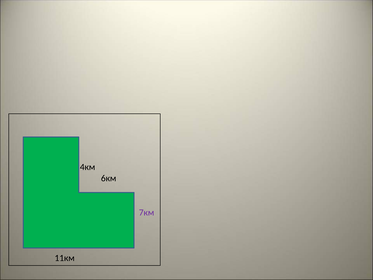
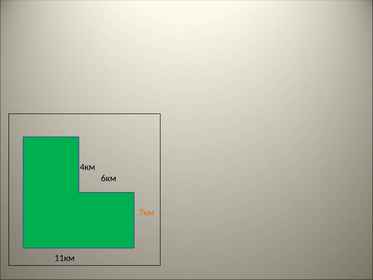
7км colour: purple -> orange
